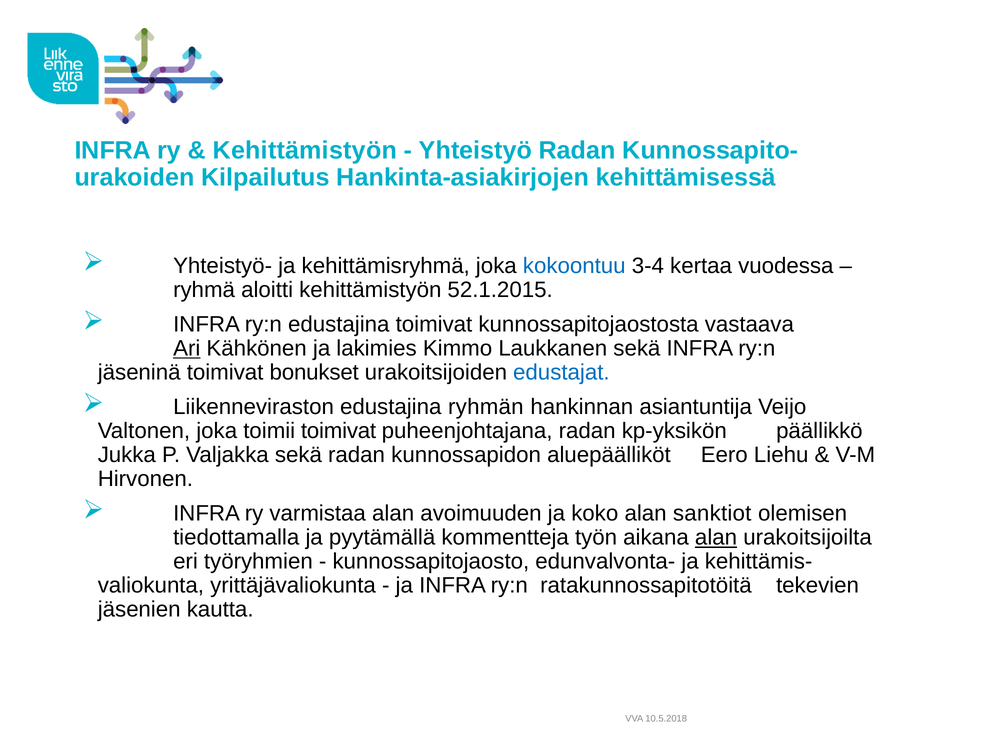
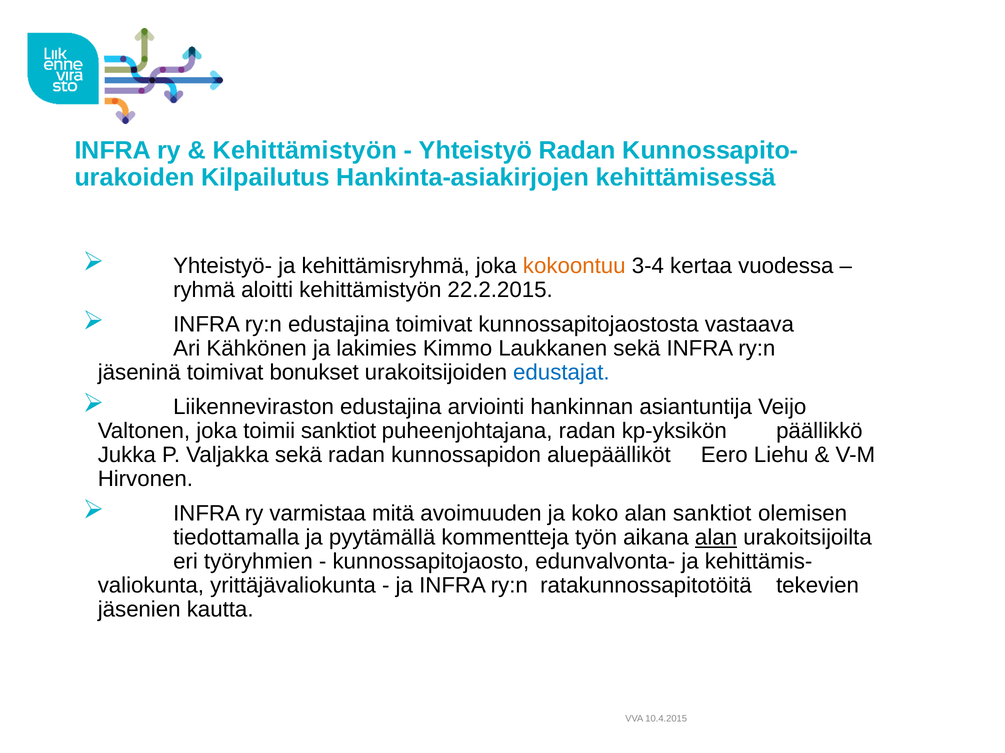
kokoontuu colour: blue -> orange
52.1.2015: 52.1.2015 -> 22.2.2015
Ari underline: present -> none
ryhmän: ryhmän -> arviointi
toimii toimivat: toimivat -> sanktiot
varmistaa alan: alan -> mitä
10.5.2018: 10.5.2018 -> 10.4.2015
